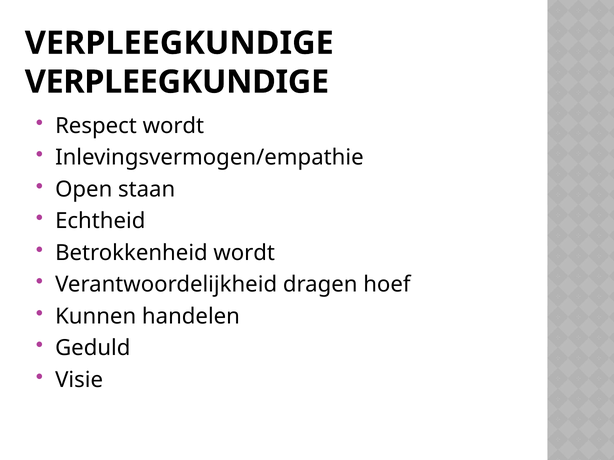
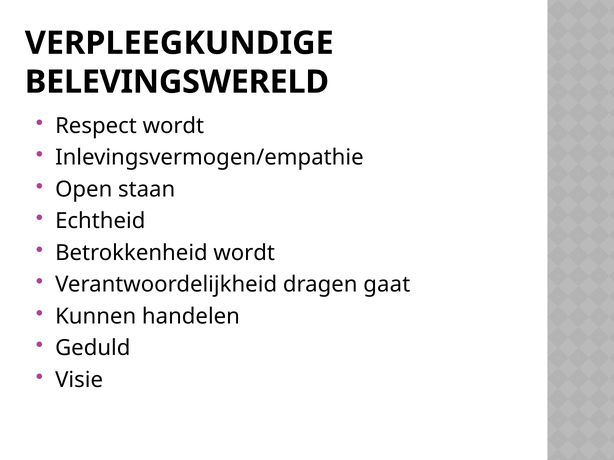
VERPLEEGKUNDIGE at (177, 82): VERPLEEGKUNDIGE -> BELEVINGSWERELD
hoef: hoef -> gaat
